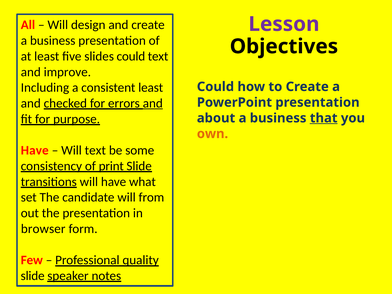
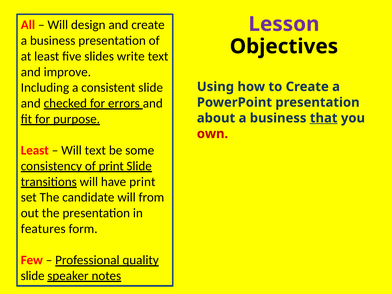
slides could: could -> write
consistent least: least -> slide
Could at (215, 87): Could -> Using
and at (153, 103) underline: present -> none
own colour: orange -> red
Have at (35, 150): Have -> Least
have what: what -> print
browser: browser -> features
